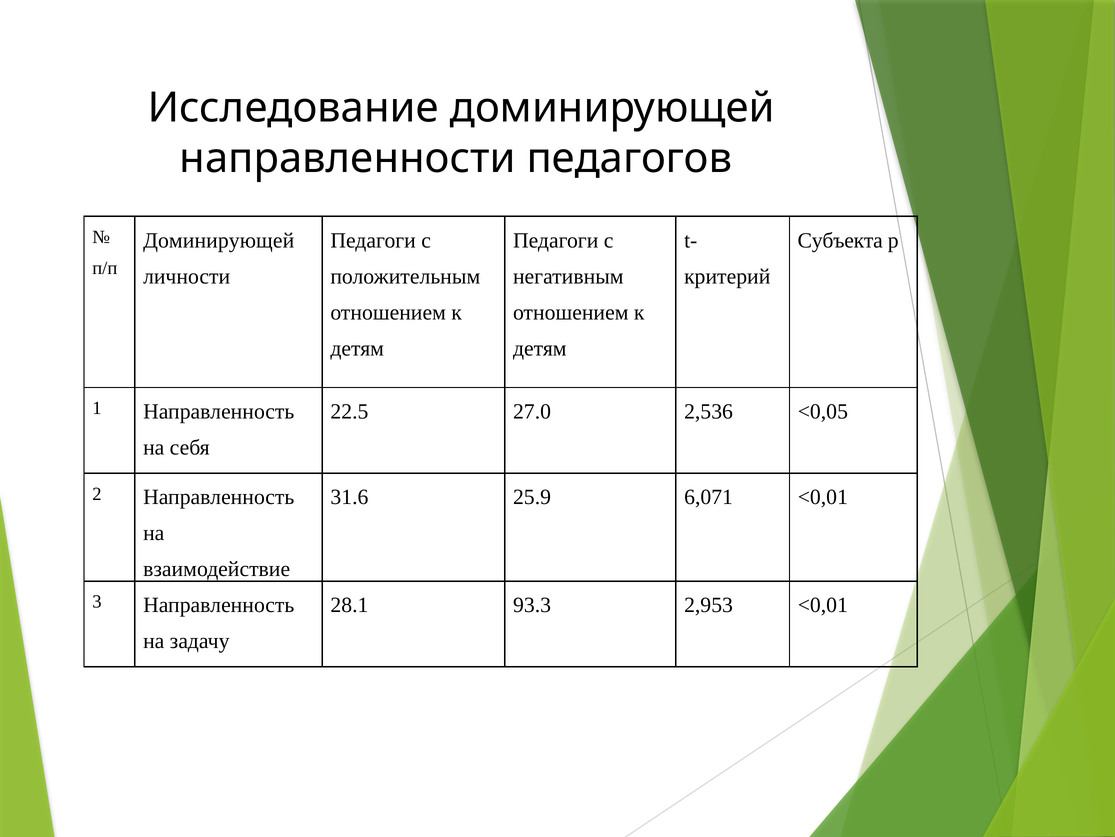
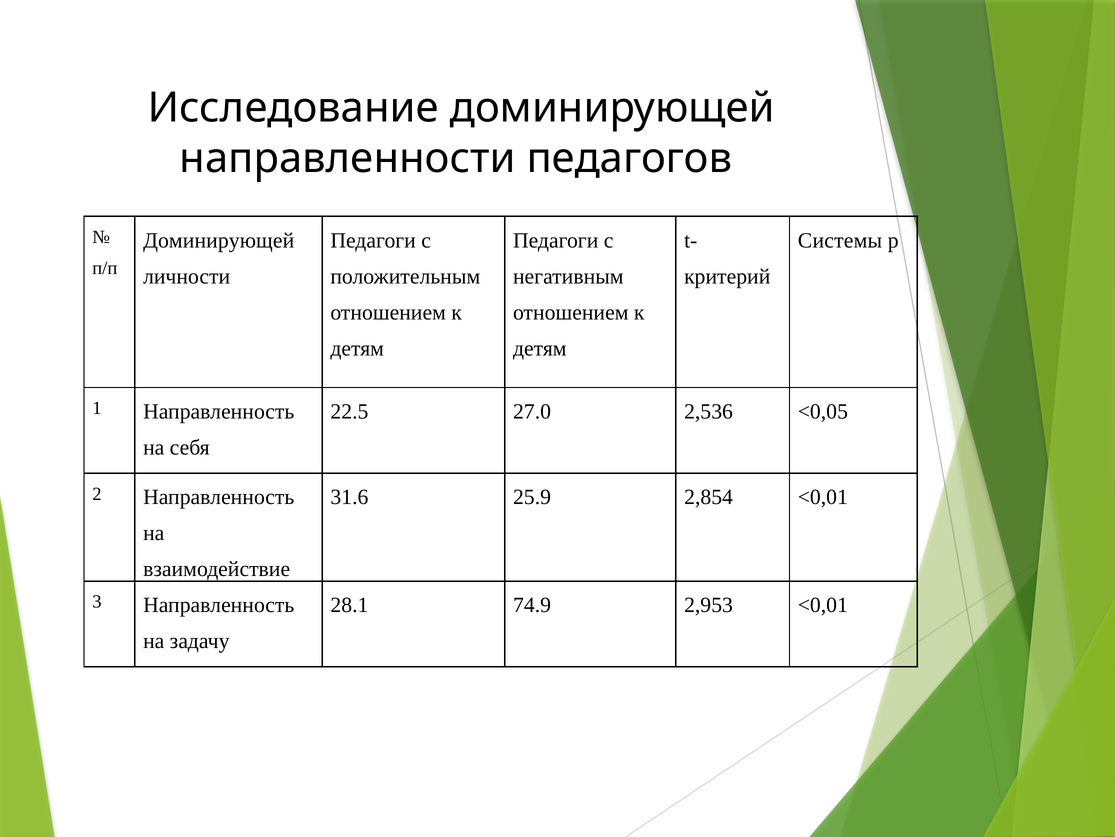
Субъекта: Субъекта -> Системы
6,071: 6,071 -> 2,854
93.3: 93.3 -> 74.9
